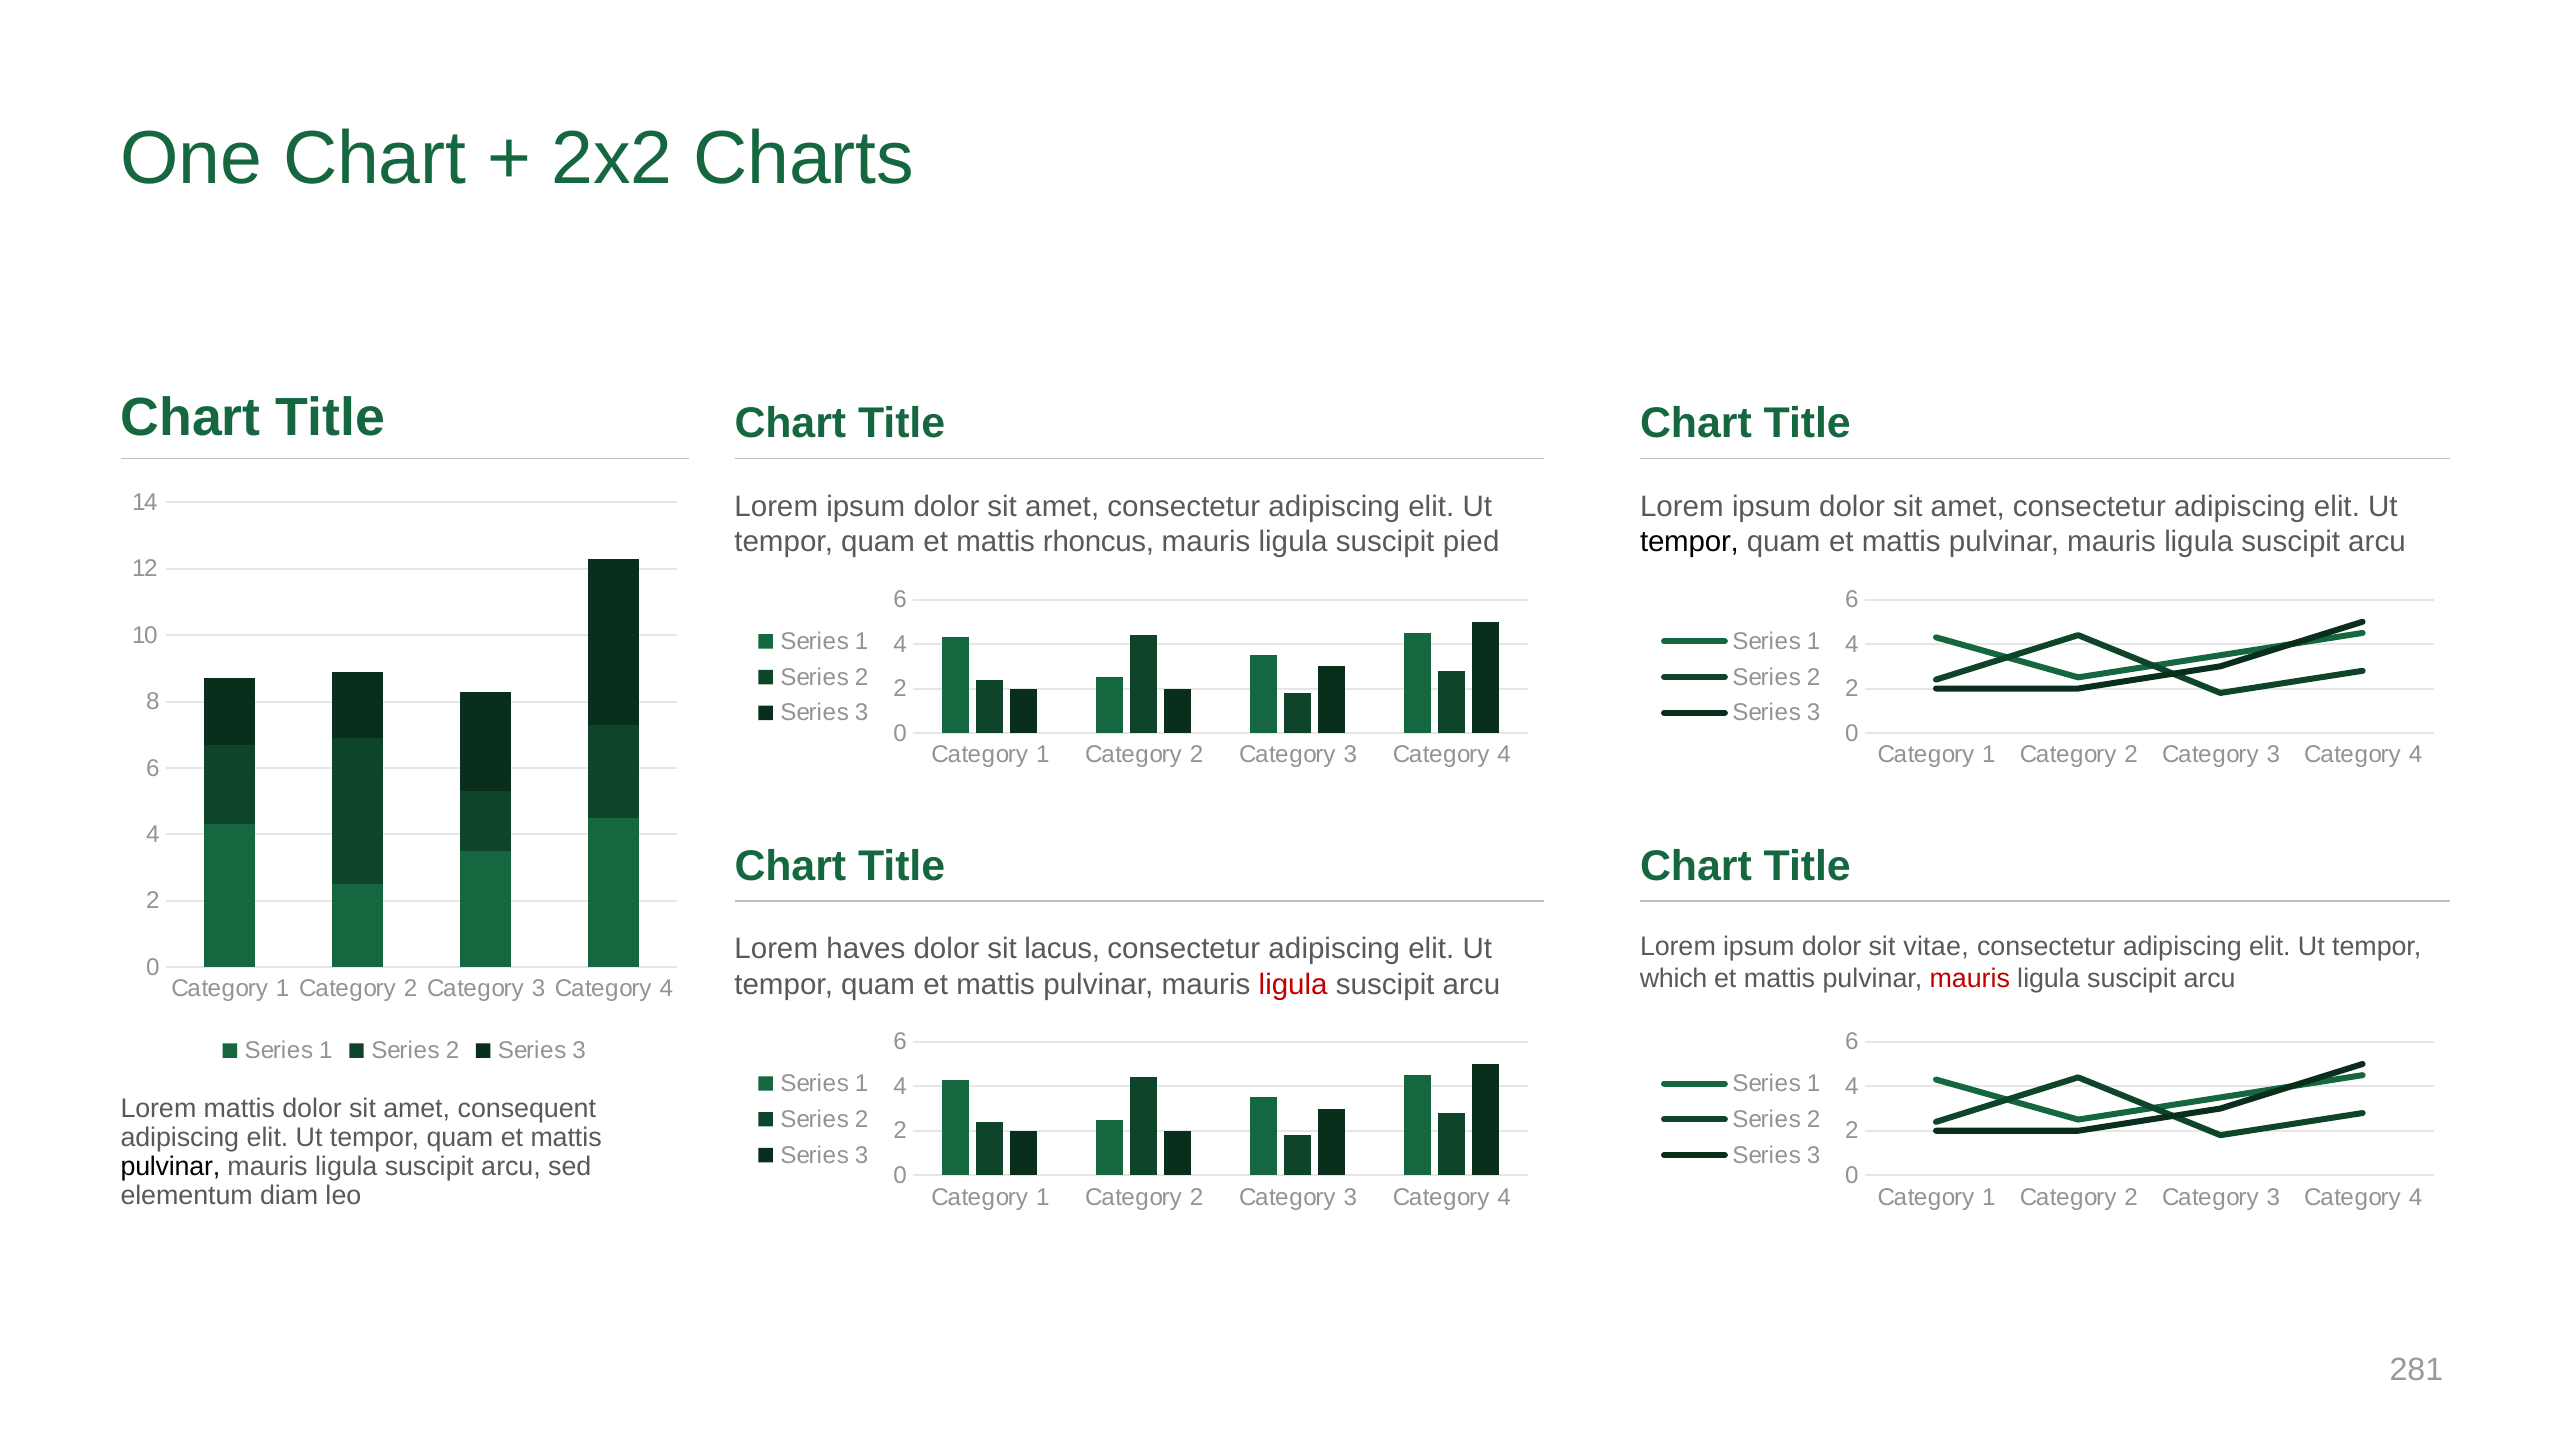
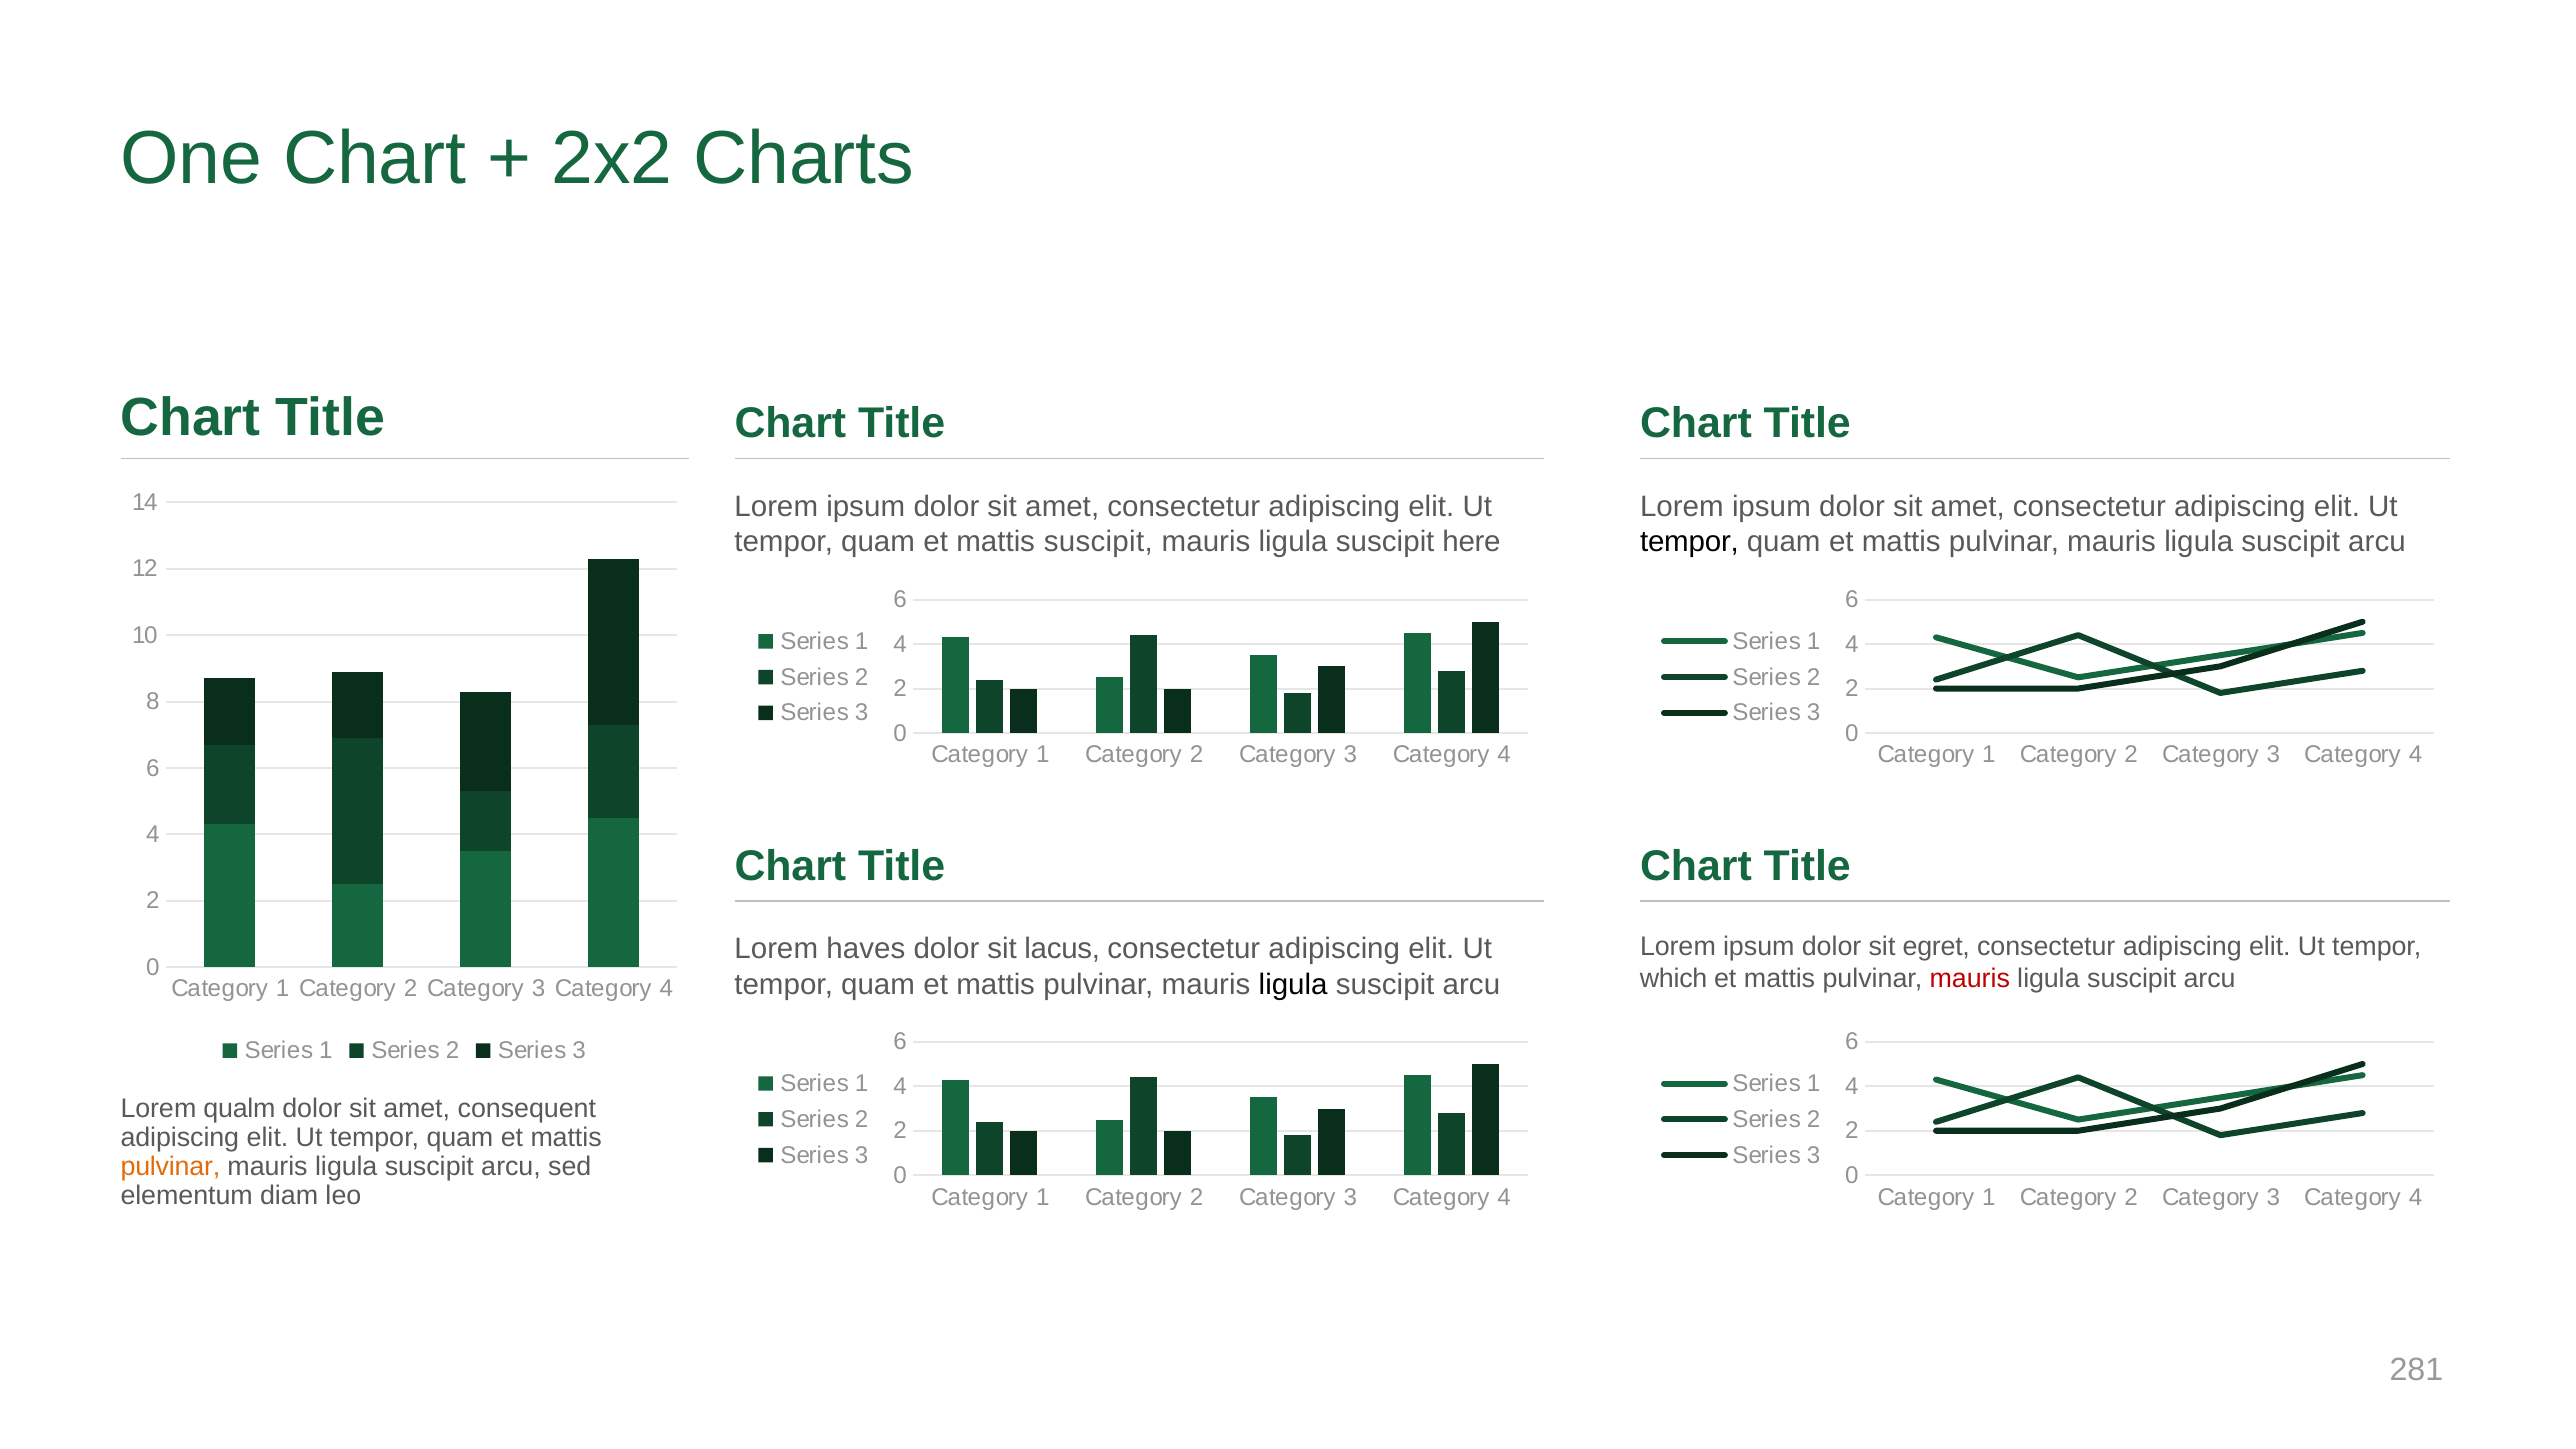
mattis rhoncus: rhoncus -> suscipit
pied: pied -> here
vitae: vitae -> egret
ligula at (1293, 984) colour: red -> black
Lorem mattis: mattis -> qualm
pulvinar at (170, 1166) colour: black -> orange
